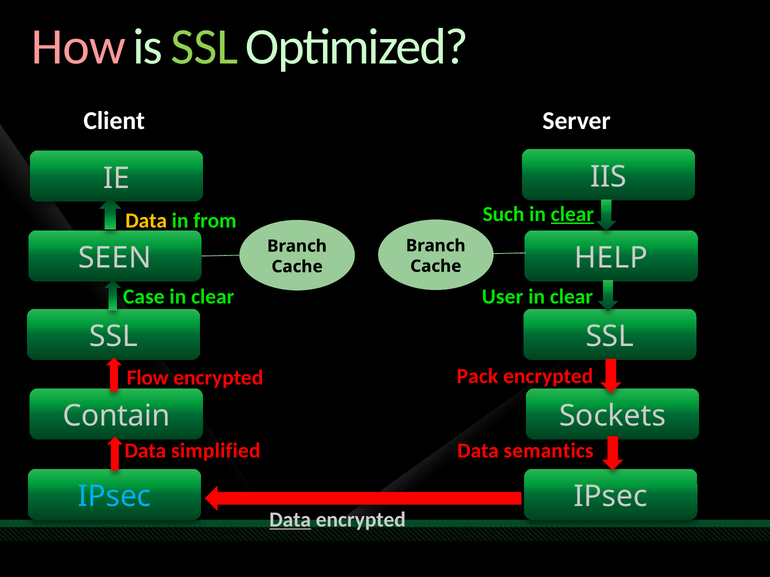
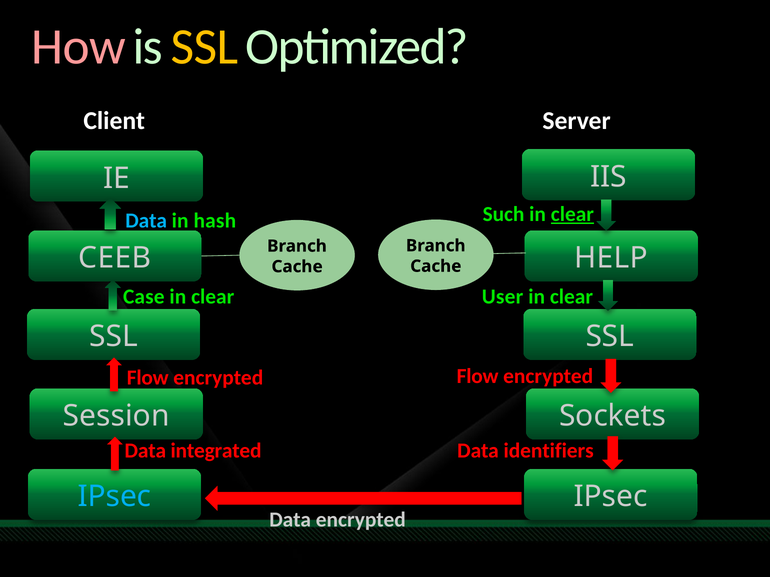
SSL at (204, 47) colour: light green -> yellow
Data at (146, 221) colour: yellow -> light blue
from: from -> hash
SEEN: SEEN -> CEEB
Pack at (477, 377): Pack -> Flow
Contain: Contain -> Session
simplified: simplified -> integrated
semantics: semantics -> identifiers
Data at (290, 520) underline: present -> none
